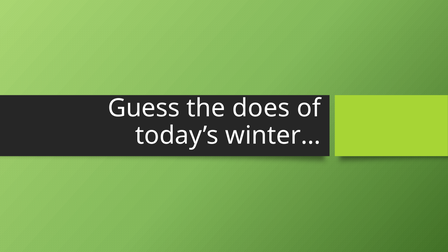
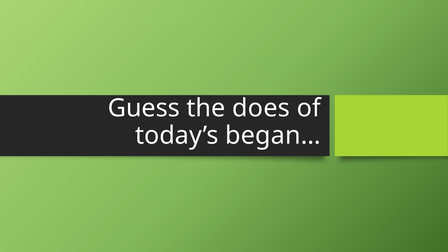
winter…: winter… -> began…
